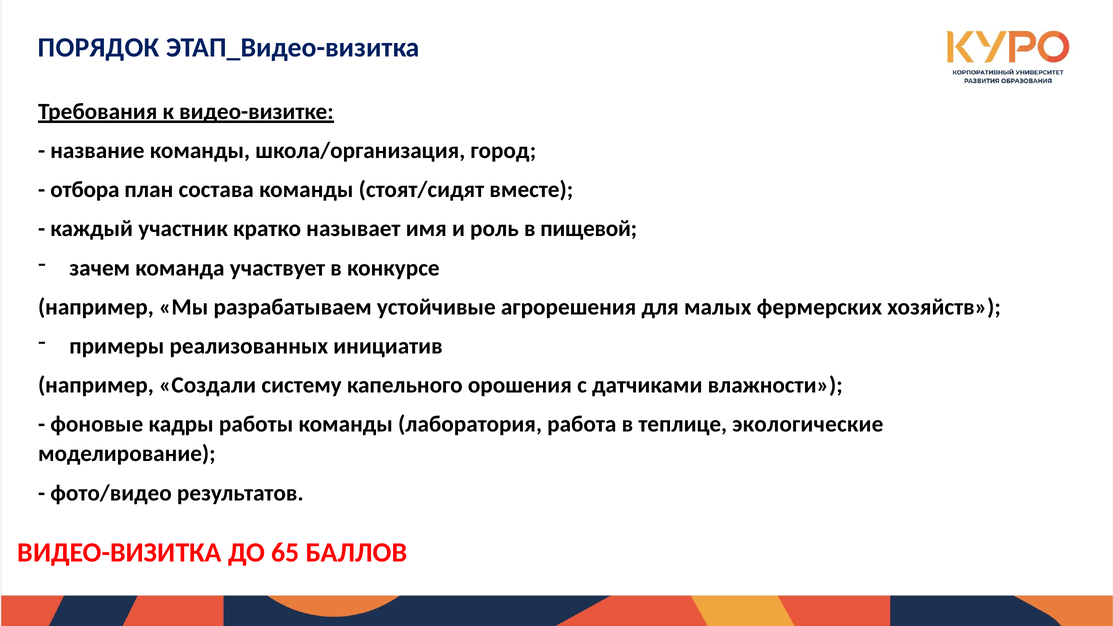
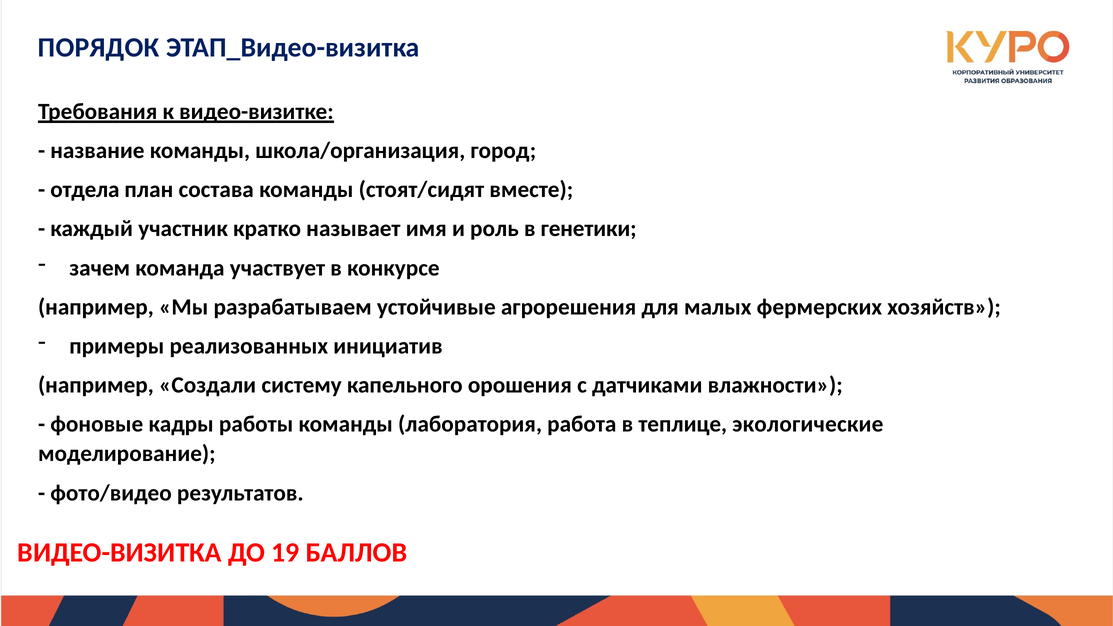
отбора: отбора -> отдела
пищевой: пищевой -> генетики
65: 65 -> 19
